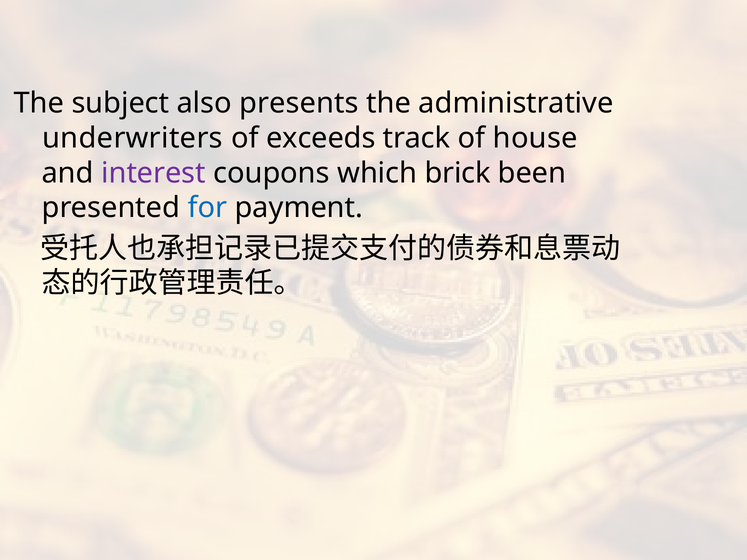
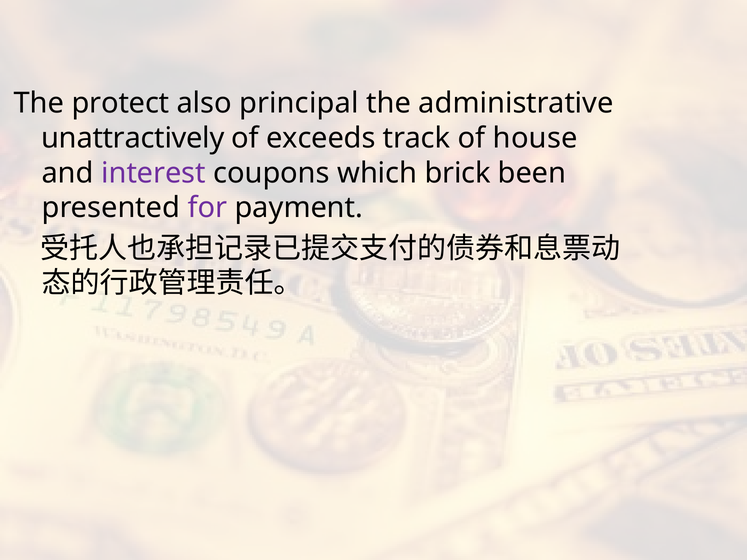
subject: subject -> protect
presents: presents -> principal
underwriters: underwriters -> unattractively
for colour: blue -> purple
